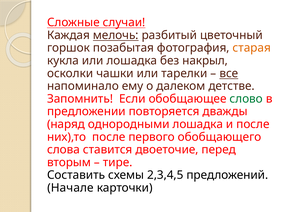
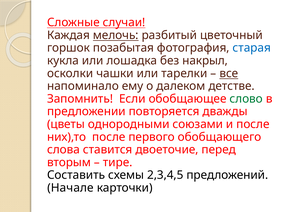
старая colour: orange -> blue
наряд: наряд -> цветы
однородными лошадка: лошадка -> союзами
